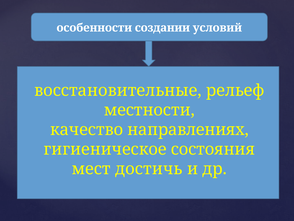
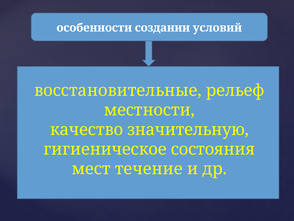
направлениях: направлениях -> значительную
достичь: достичь -> течение
